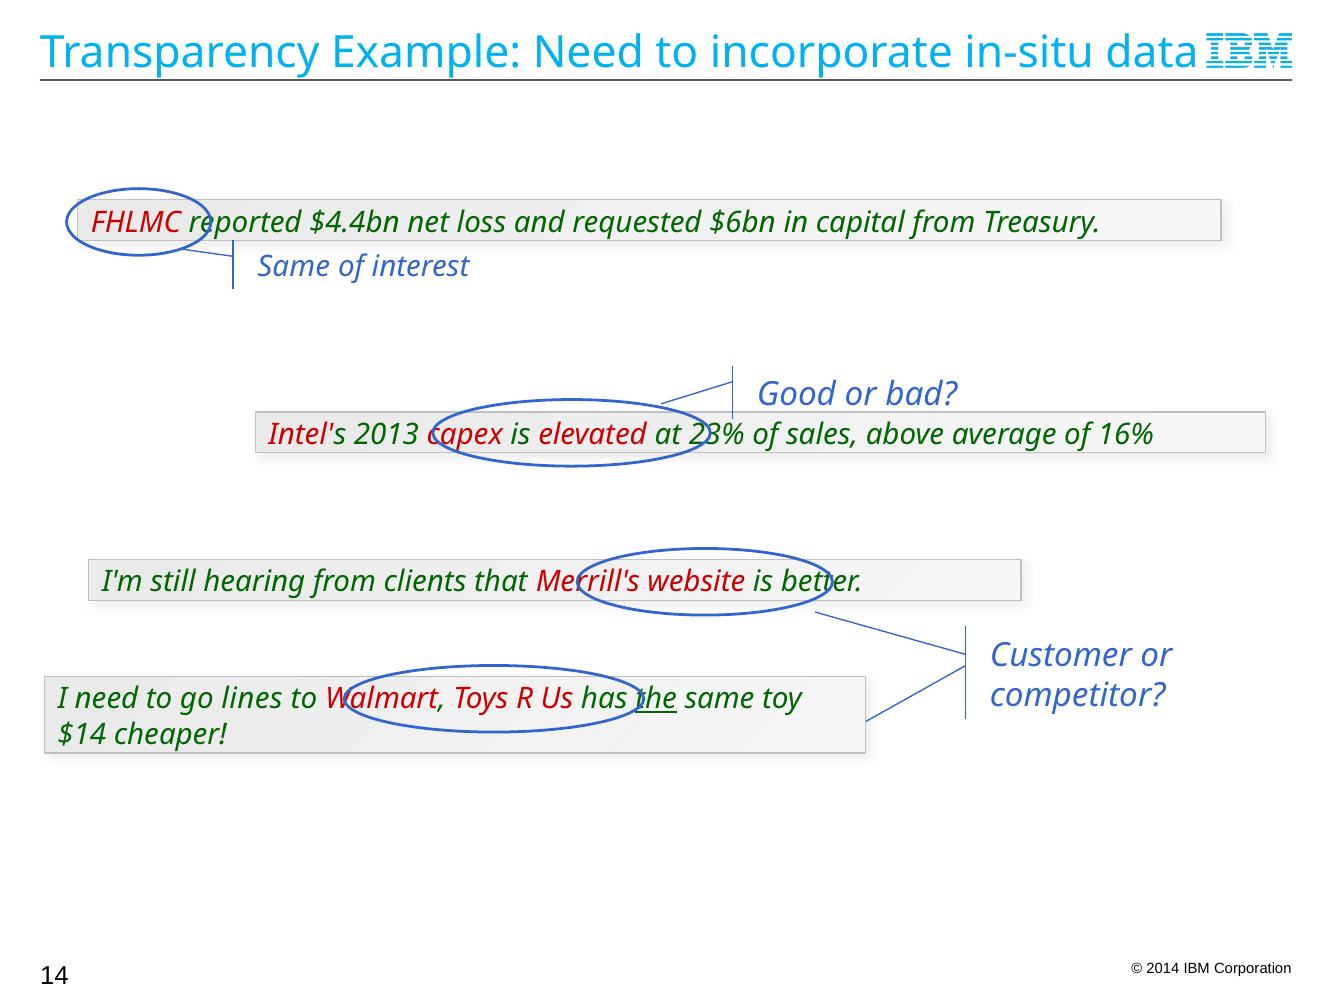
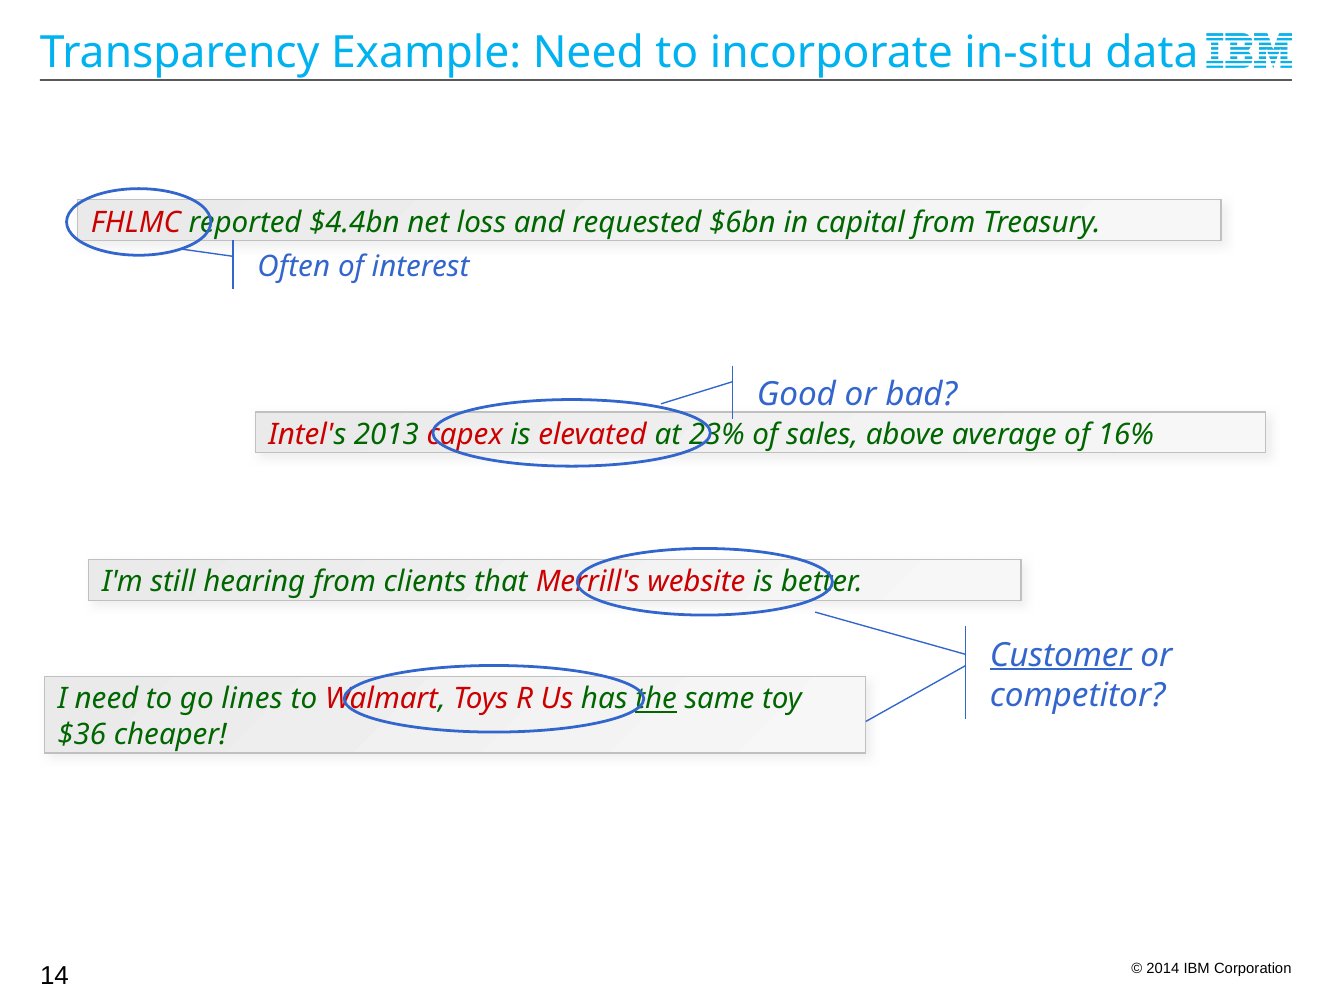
Same at (294, 267): Same -> Often
Customer underline: none -> present
$14: $14 -> $36
